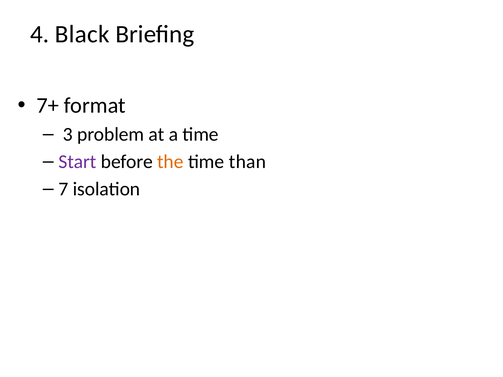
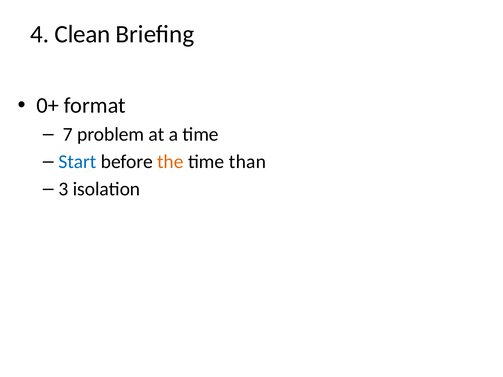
Black: Black -> Clean
7+: 7+ -> 0+
3: 3 -> 7
Start colour: purple -> blue
7: 7 -> 3
